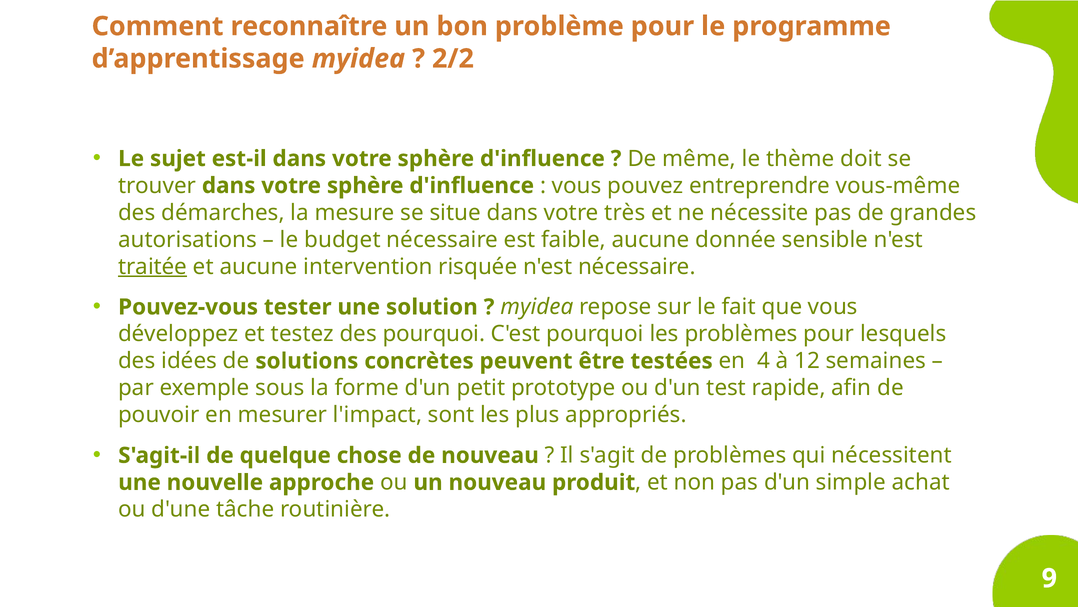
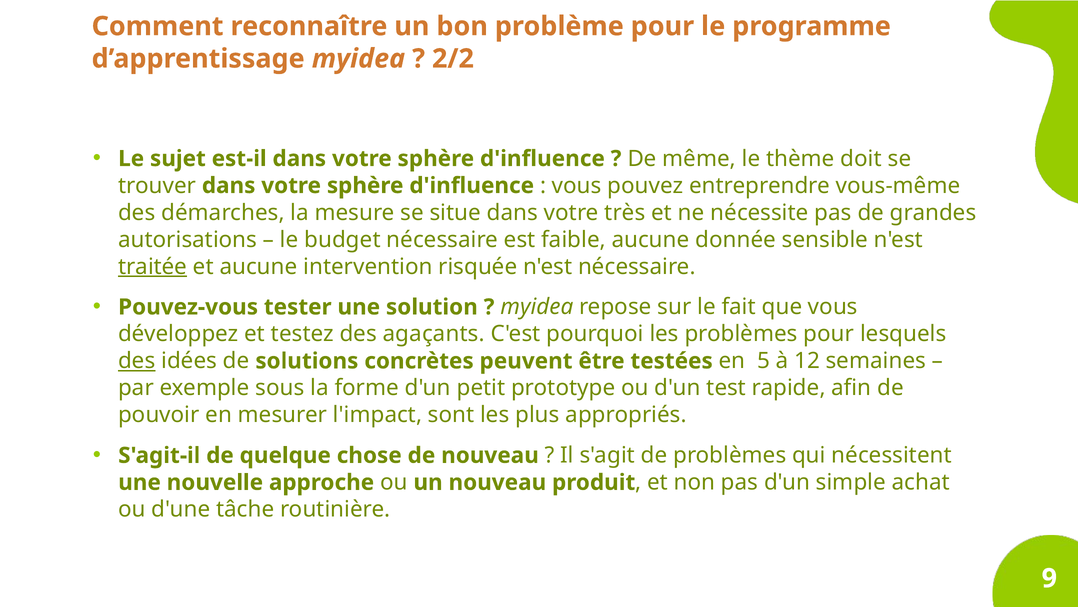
des pourquoi: pourquoi -> agaçants
des at (137, 361) underline: none -> present
4: 4 -> 5
